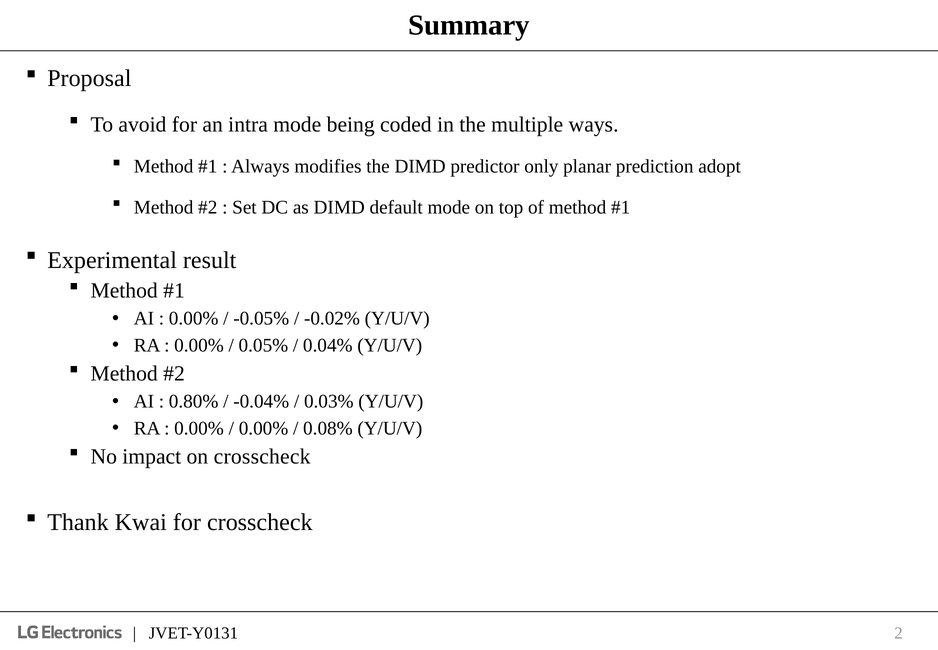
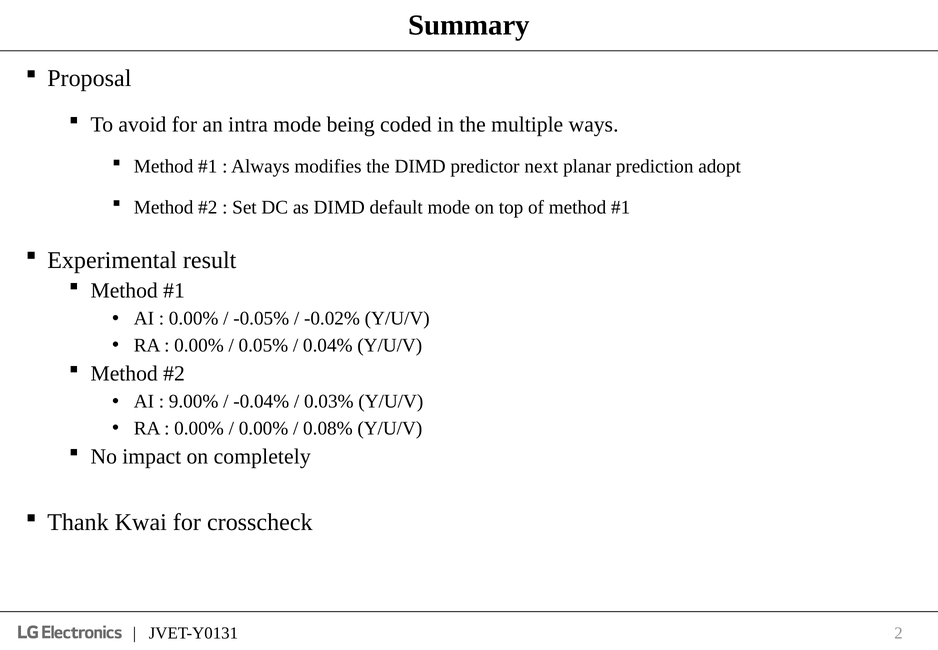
only: only -> next
0.80%: 0.80% -> 9.00%
on crosscheck: crosscheck -> completely
